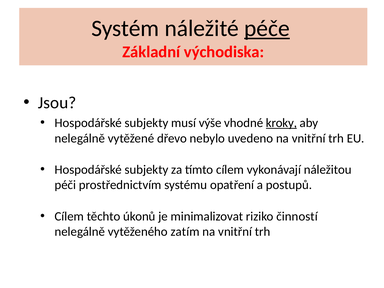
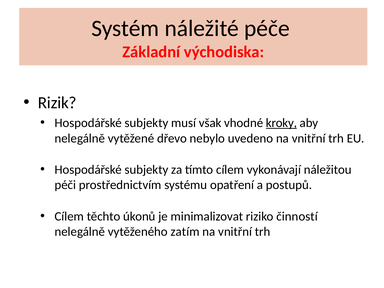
péče underline: present -> none
Jsou: Jsou -> Rizik
výše: výše -> však
